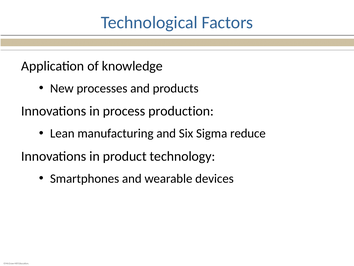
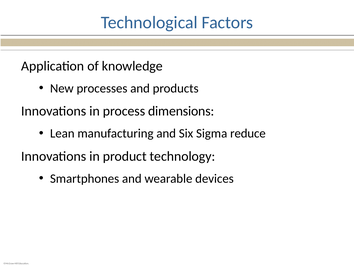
production: production -> dimensions
